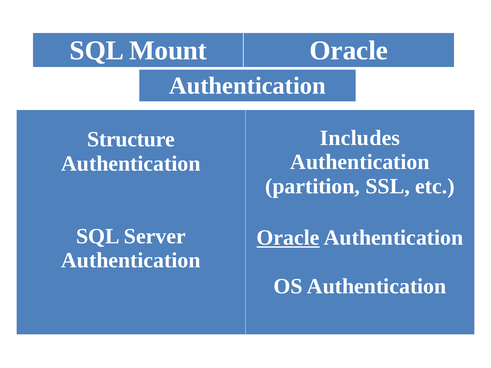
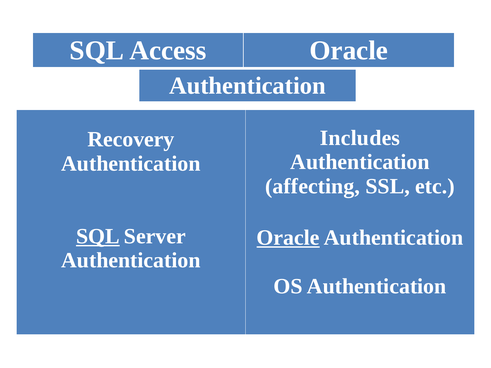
Mount: Mount -> Access
Structure: Structure -> Recovery
partition: partition -> affecting
SQL at (98, 236) underline: none -> present
